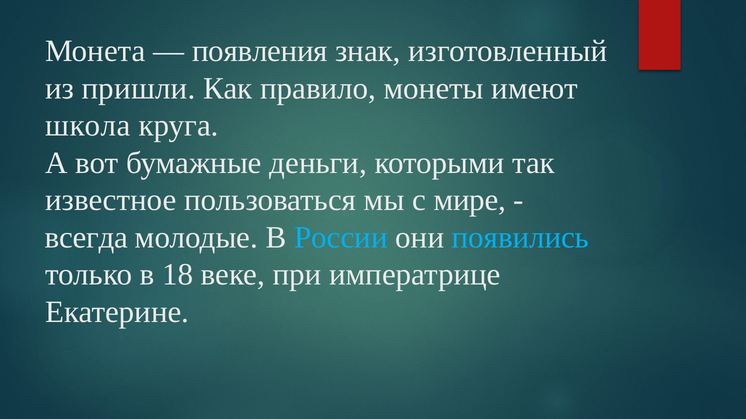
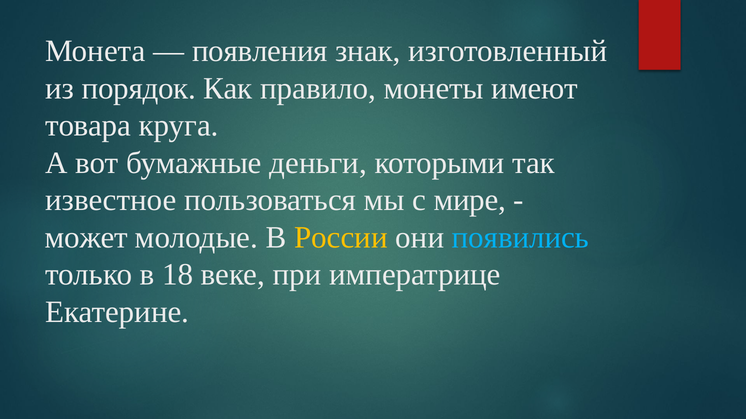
пришли: пришли -> порядок
школа: школа -> товара
всегда: всегда -> может
России colour: light blue -> yellow
